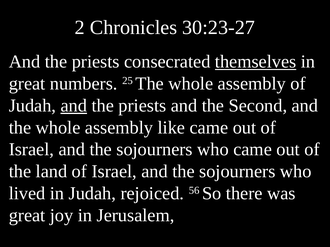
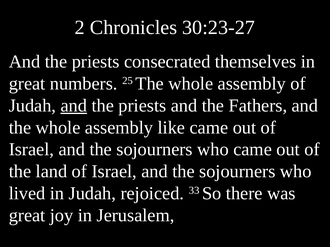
themselves underline: present -> none
Second: Second -> Fathers
56: 56 -> 33
